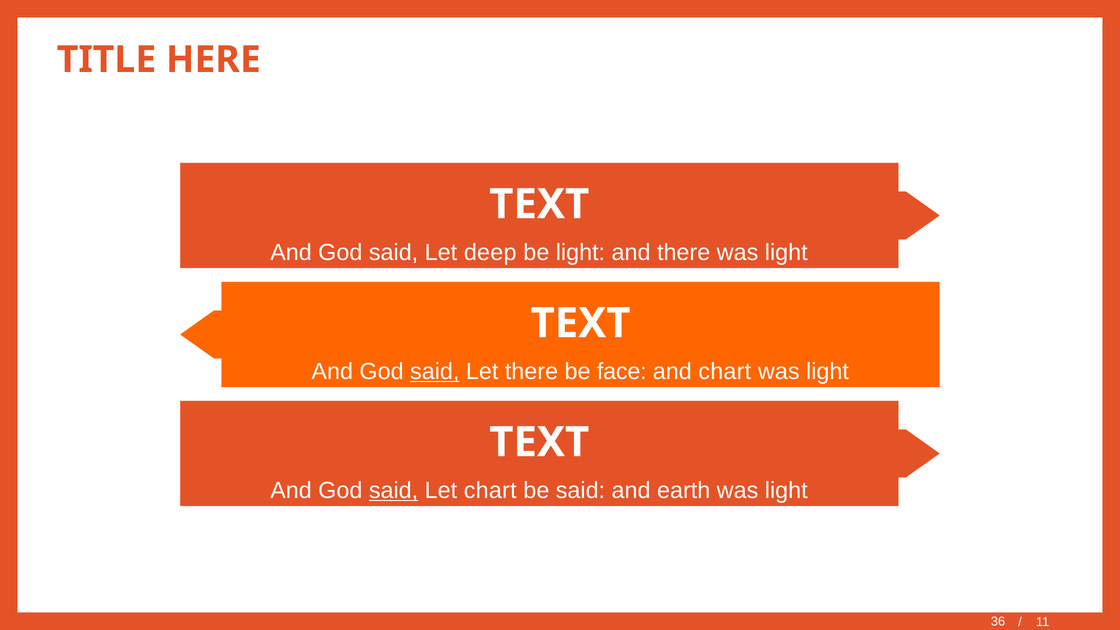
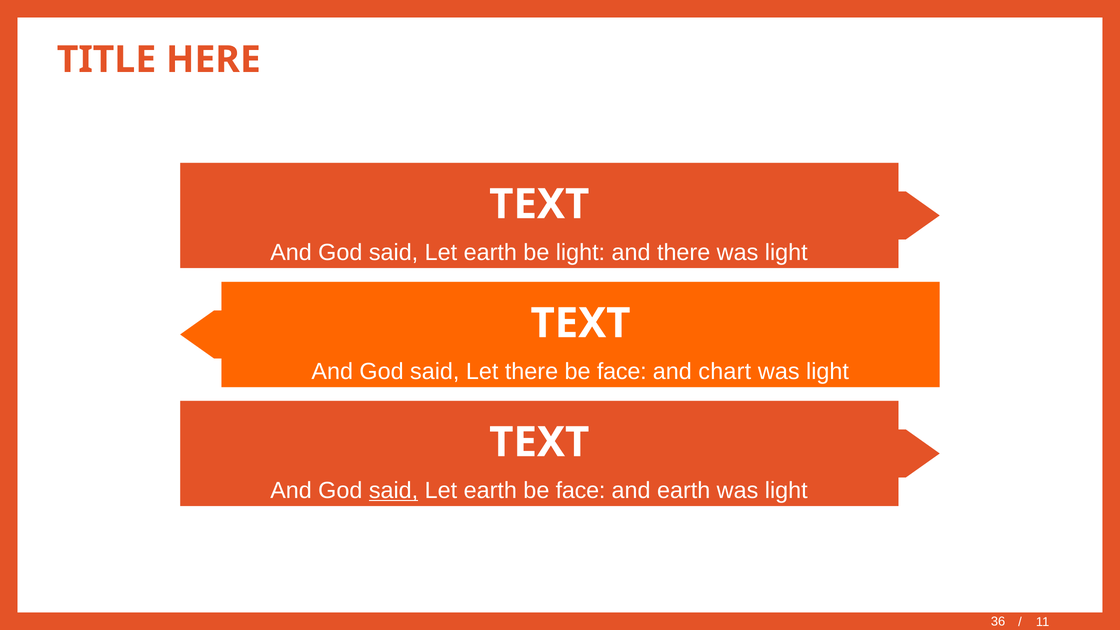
deep at (490, 252): deep -> earth
said at (435, 371) underline: present -> none
chart at (490, 490): chart -> earth
said at (580, 490): said -> face
